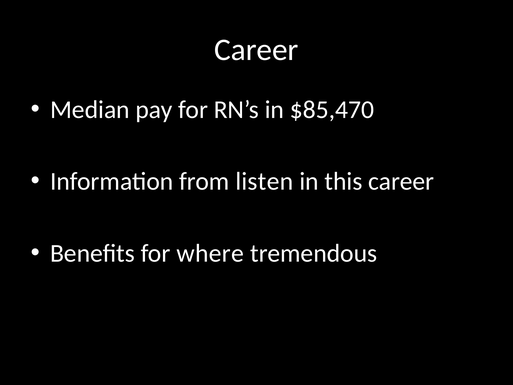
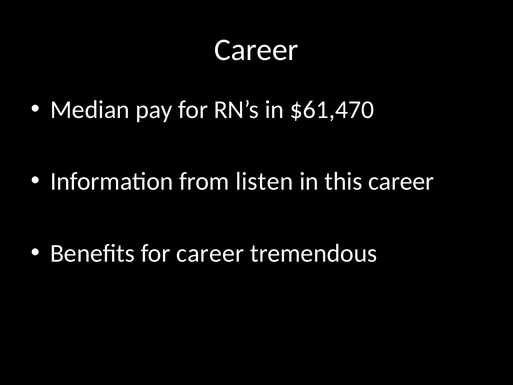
$85,470: $85,470 -> $61,470
for where: where -> career
